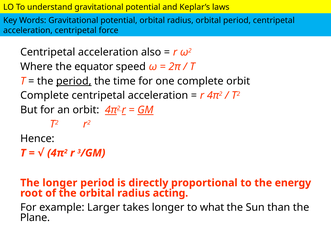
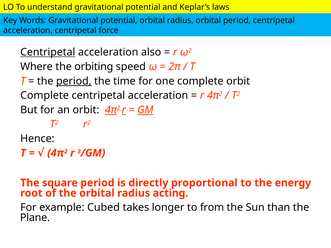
Centripetal at (48, 52) underline: none -> present
equator: equator -> orbiting
The longer: longer -> square
Larger: Larger -> Cubed
what: what -> from
